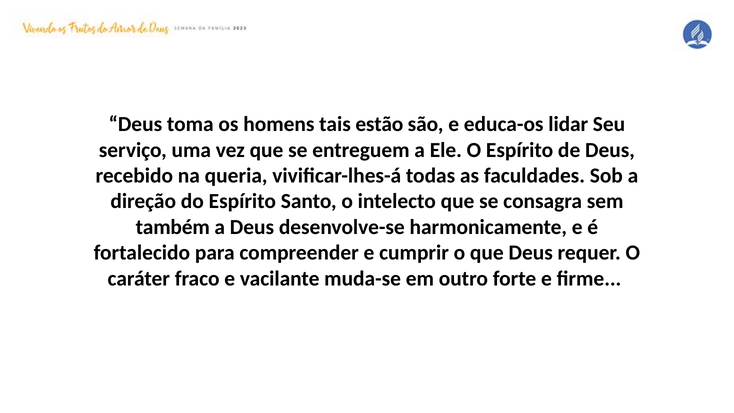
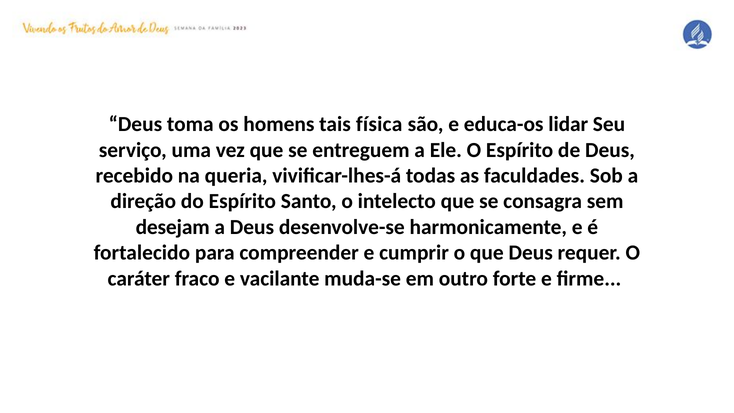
estão: estão -> física
também: também -> desejam
